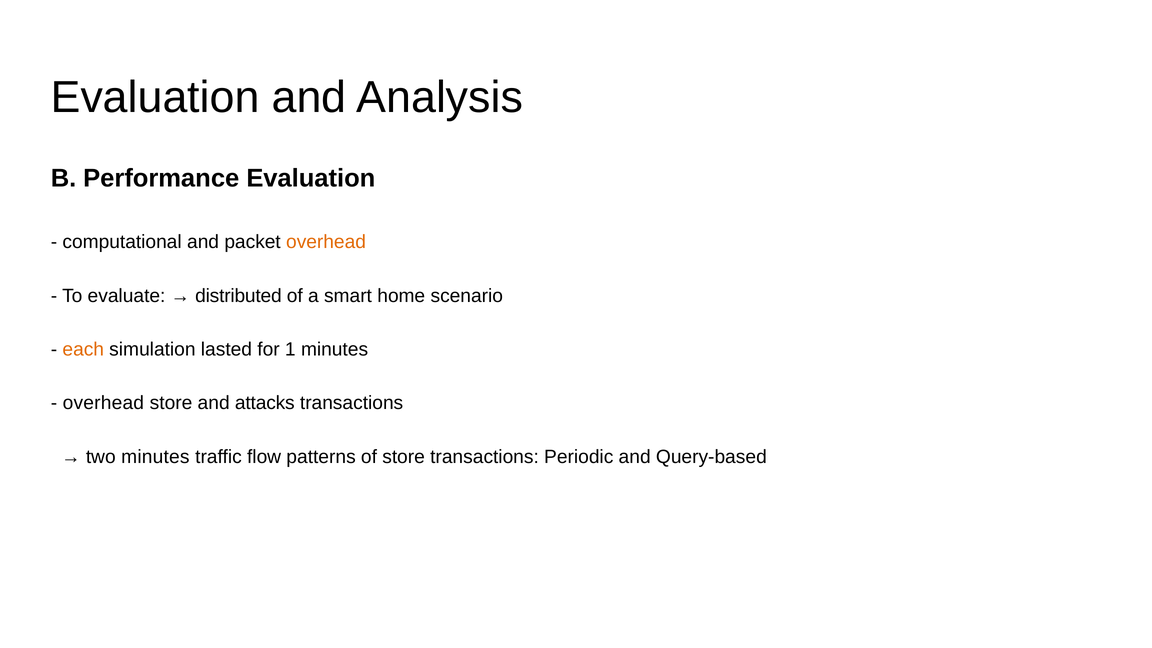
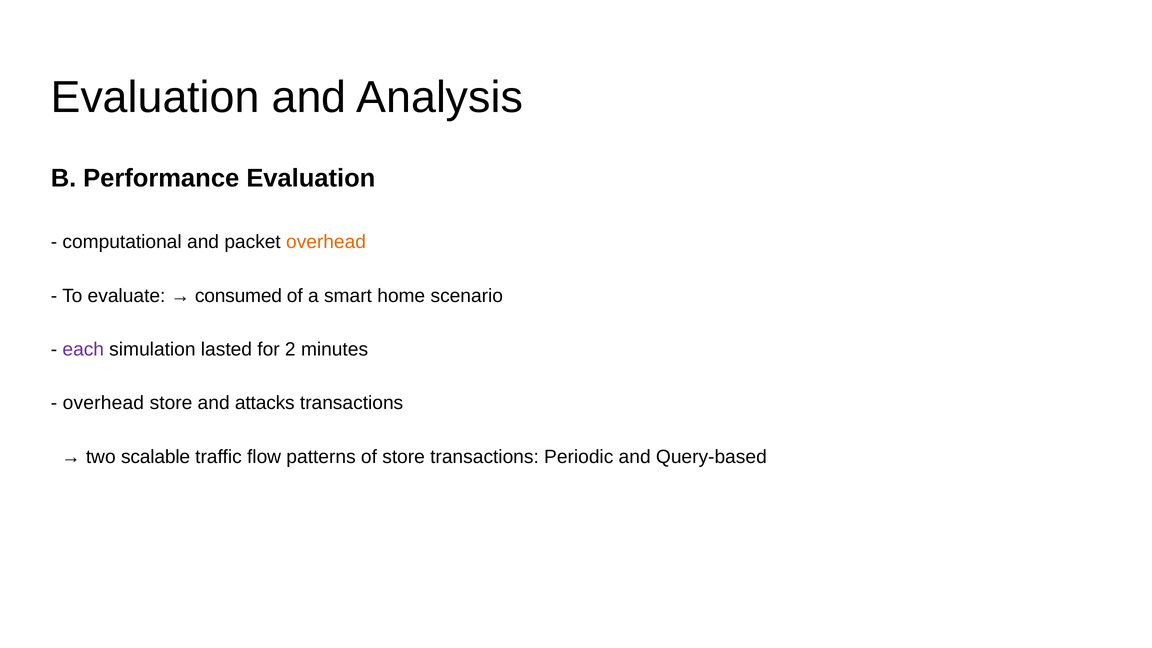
distributed: distributed -> consumed
each colour: orange -> purple
1: 1 -> 2
two minutes: minutes -> scalable
